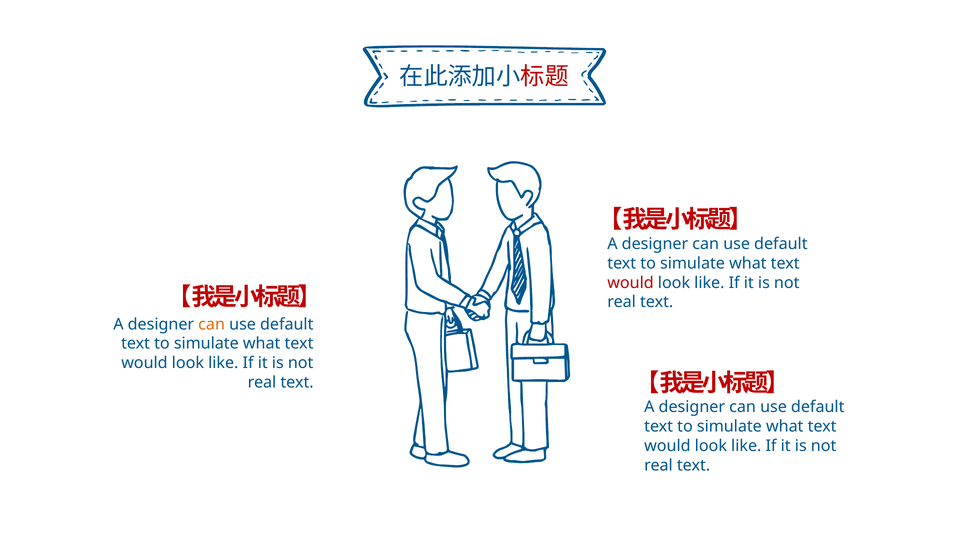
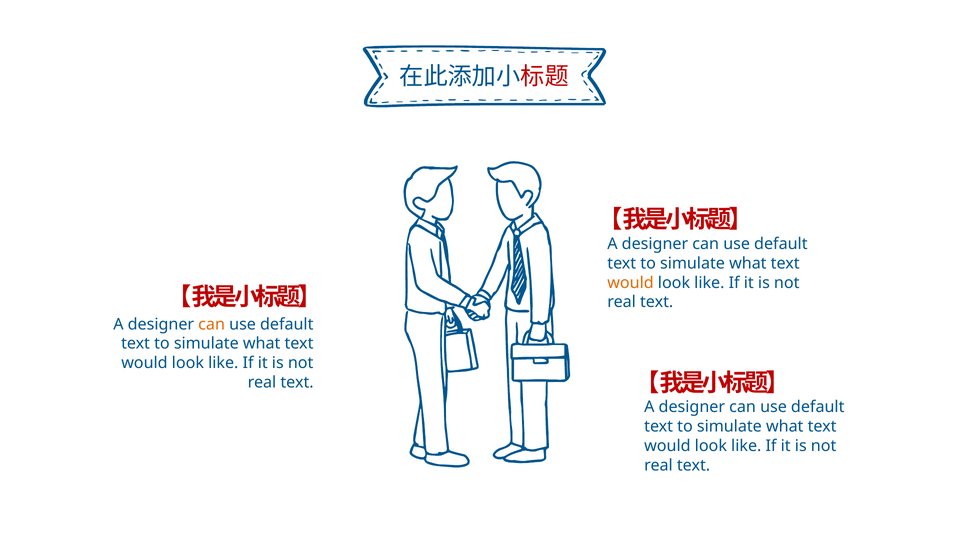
would at (631, 283) colour: red -> orange
